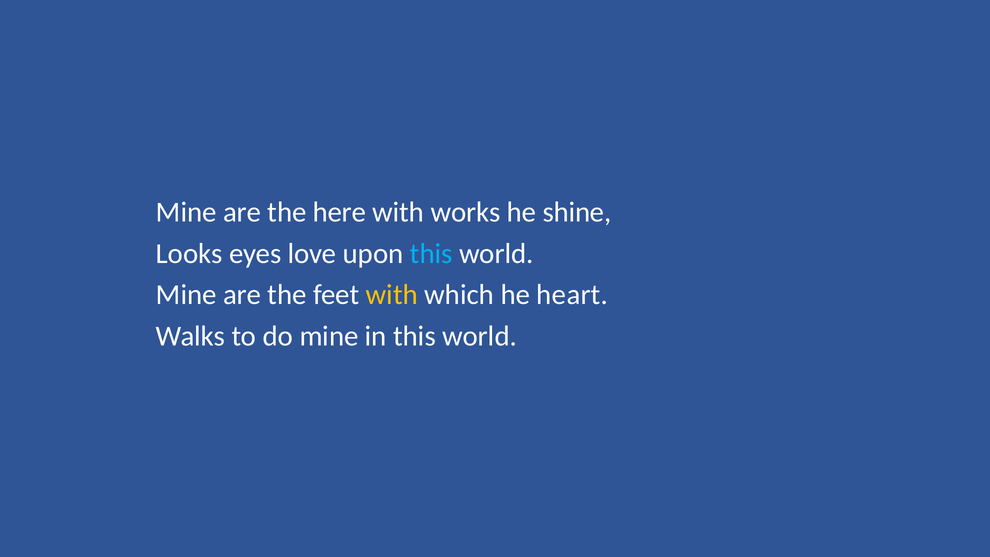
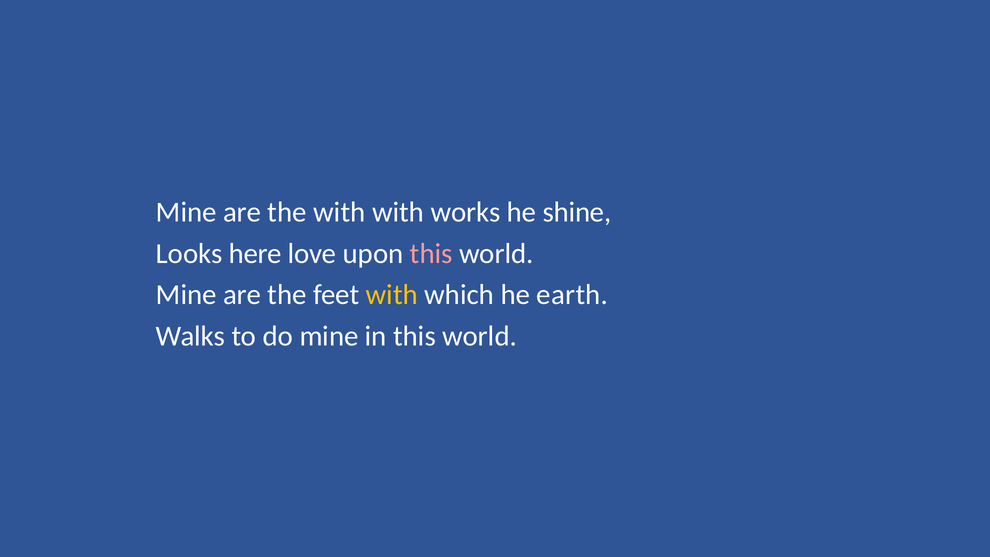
the here: here -> with
eyes: eyes -> here
this at (431, 253) colour: light blue -> pink
heart: heart -> earth
